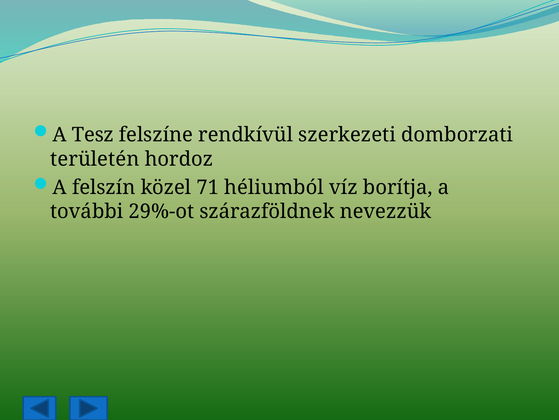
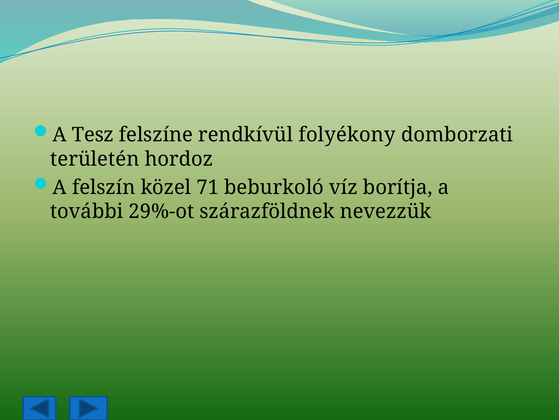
szerkezeti: szerkezeti -> folyékony
héliumból: héliumból -> beburkoló
